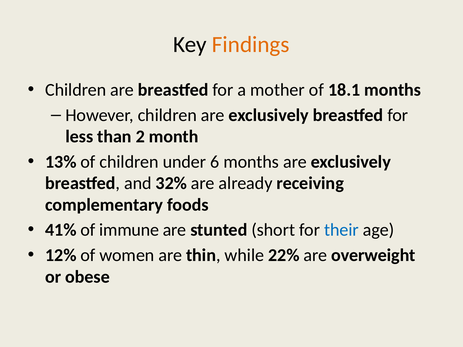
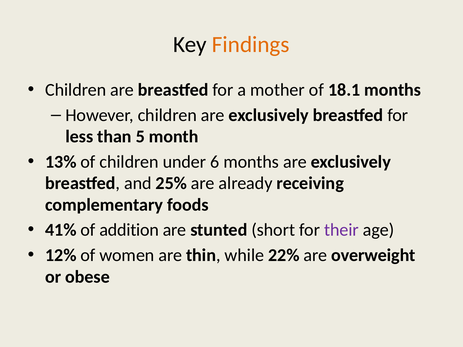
2: 2 -> 5
32%: 32% -> 25%
immune: immune -> addition
their colour: blue -> purple
